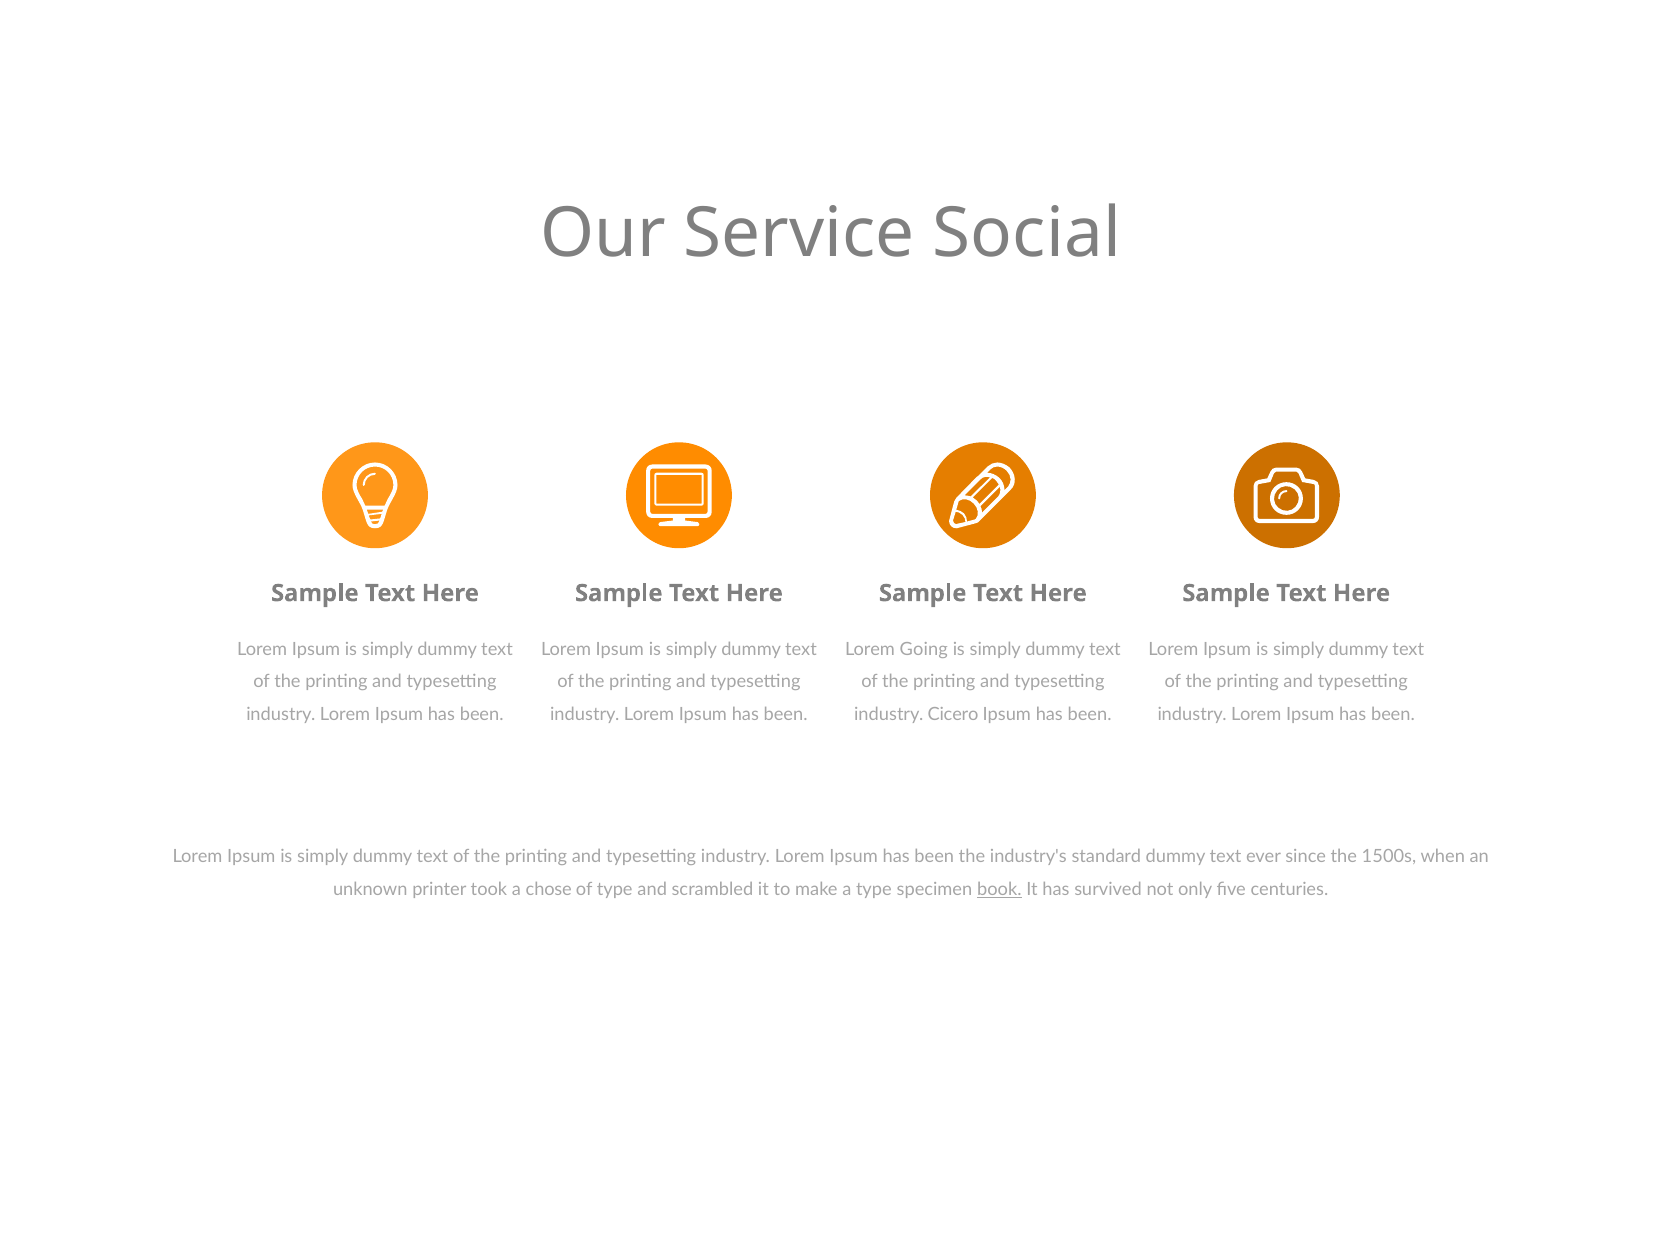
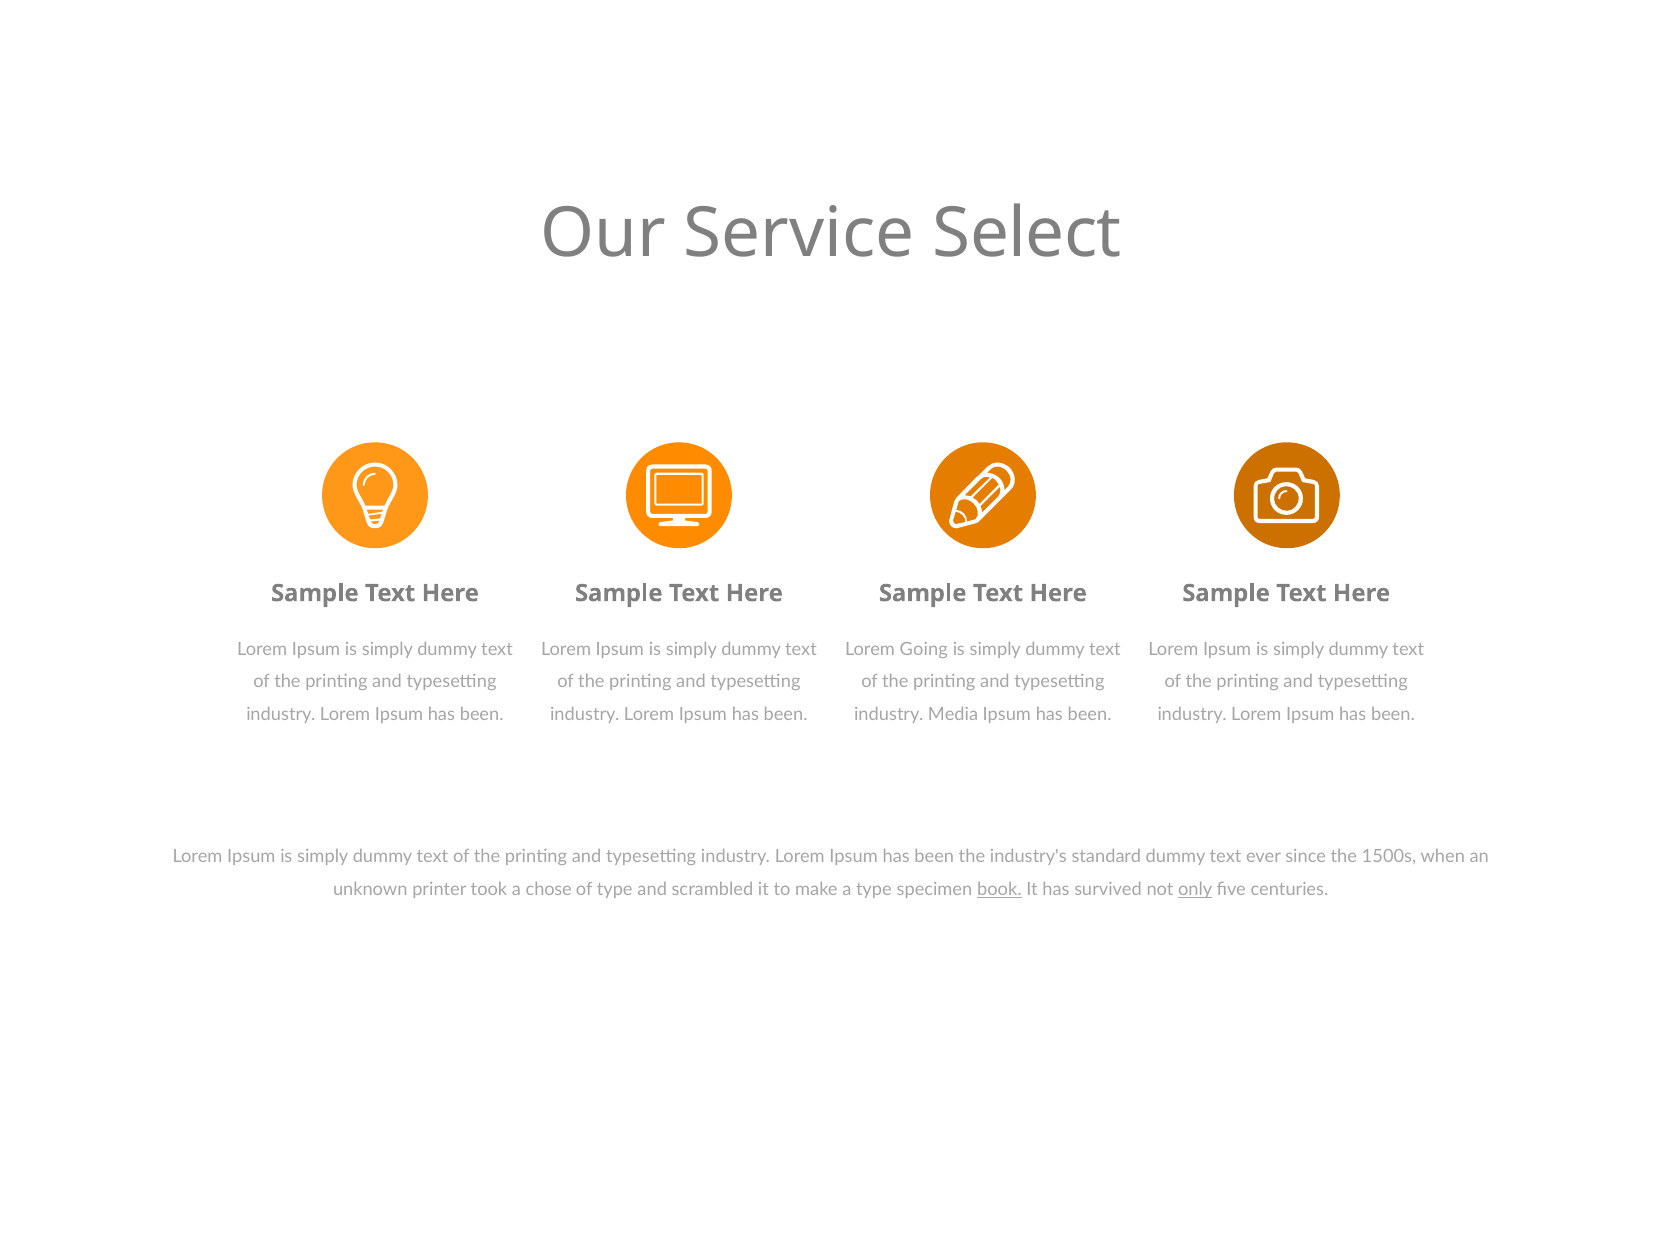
Social: Social -> Select
Cicero: Cicero -> Media
only underline: none -> present
